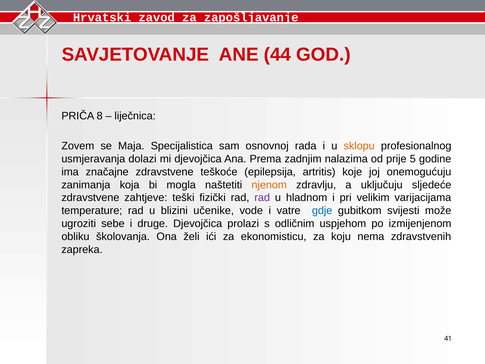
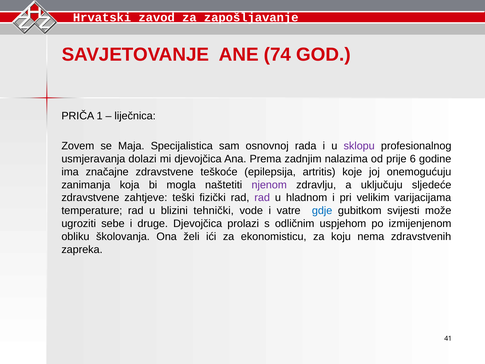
44: 44 -> 74
8: 8 -> 1
sklopu colour: orange -> purple
5: 5 -> 6
njenom colour: orange -> purple
učenike: učenike -> tehnički
